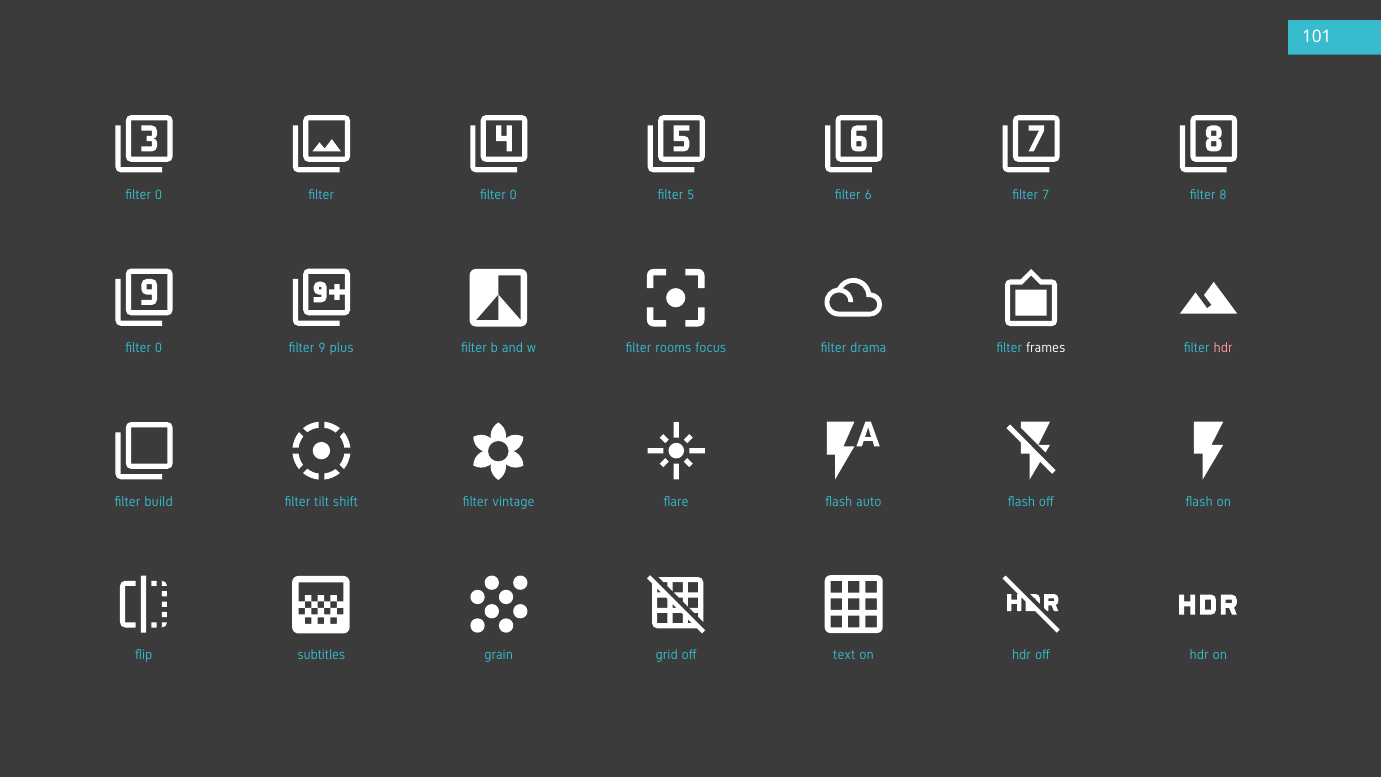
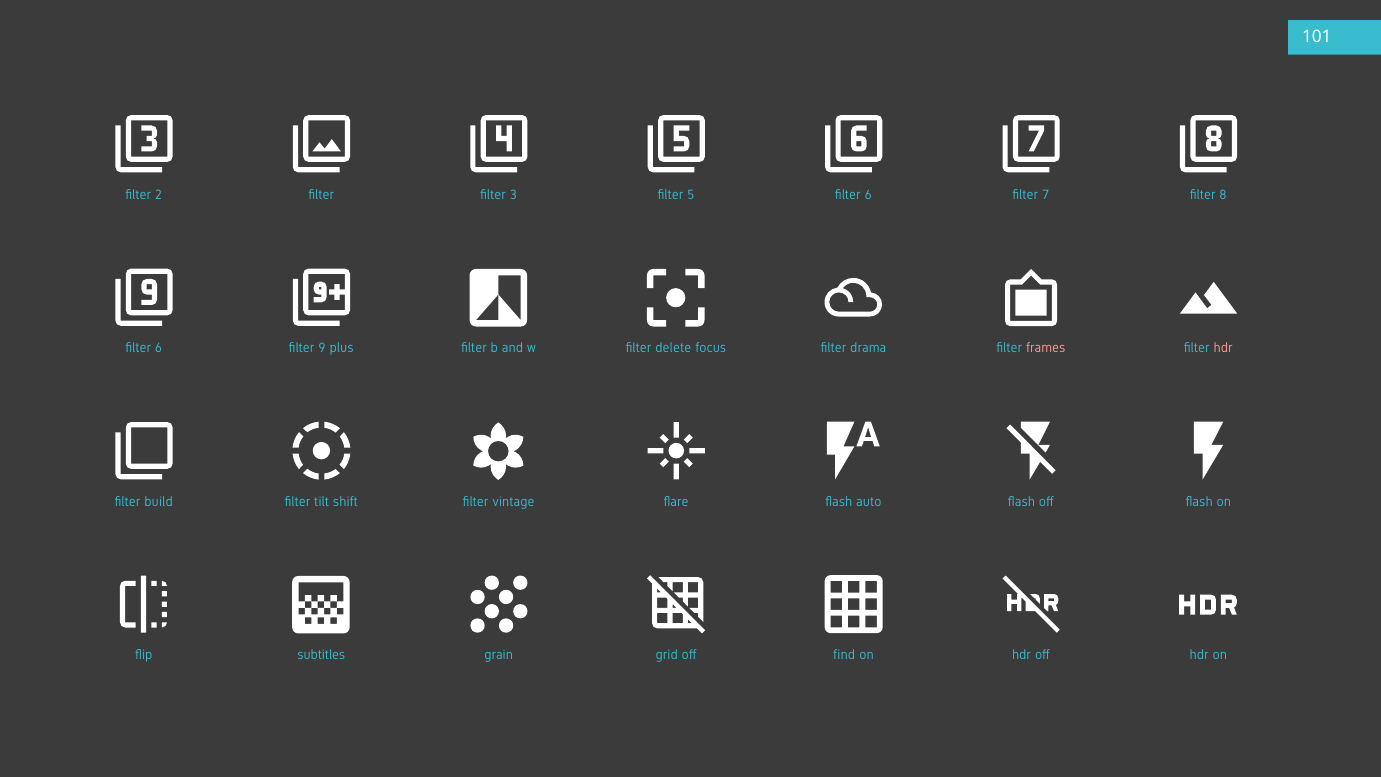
0 at (159, 195): 0 -> 2
filter filter 0: 0 -> 3
0 at (159, 348): 0 -> 6
rooms: rooms -> delete
frames colour: white -> pink
text: text -> find
